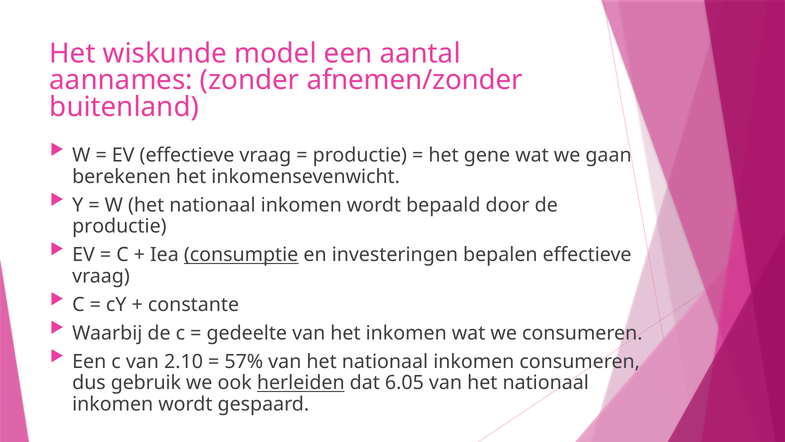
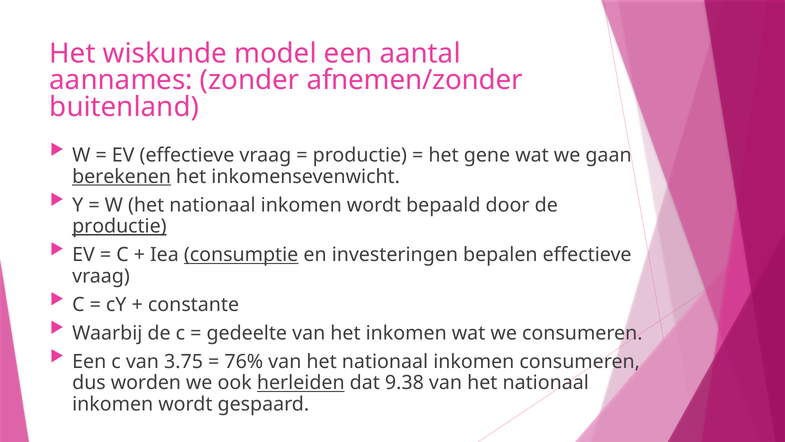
berekenen underline: none -> present
productie at (119, 226) underline: none -> present
2.10: 2.10 -> 3.75
57%: 57% -> 76%
gebruik: gebruik -> worden
6.05: 6.05 -> 9.38
